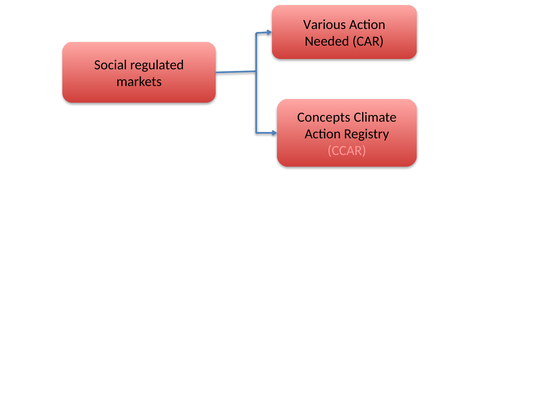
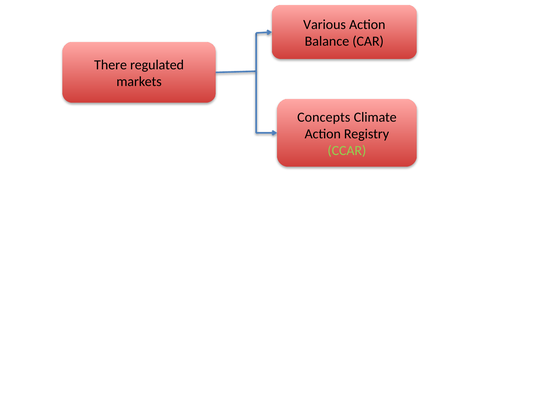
Needed: Needed -> Balance
Social: Social -> There
CCAR colour: pink -> light green
